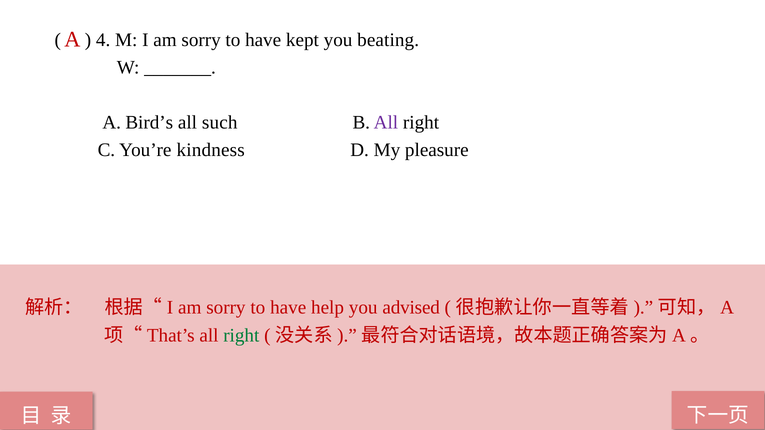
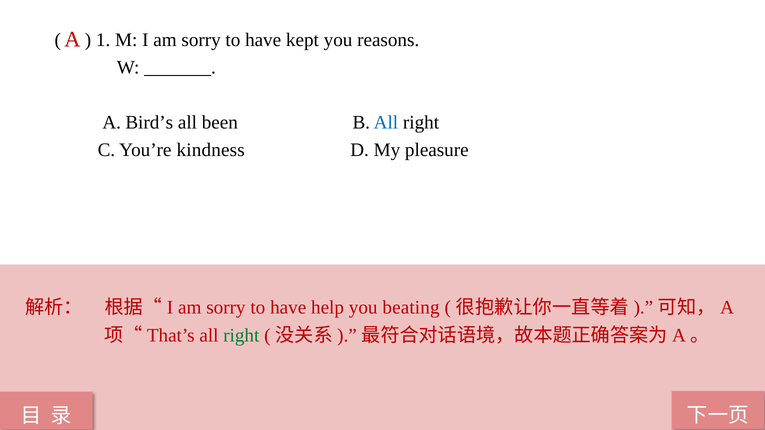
4: 4 -> 1
beating: beating -> reasons
such: such -> been
All at (386, 122) colour: purple -> blue
advised: advised -> beating
